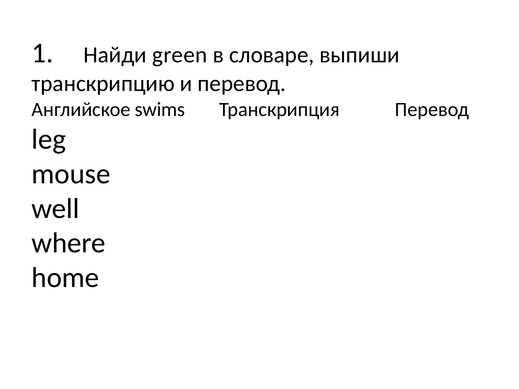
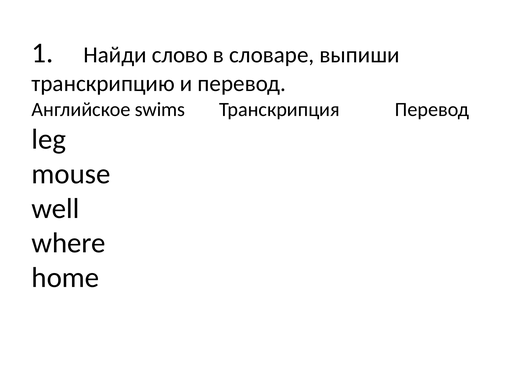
green: green -> слово
